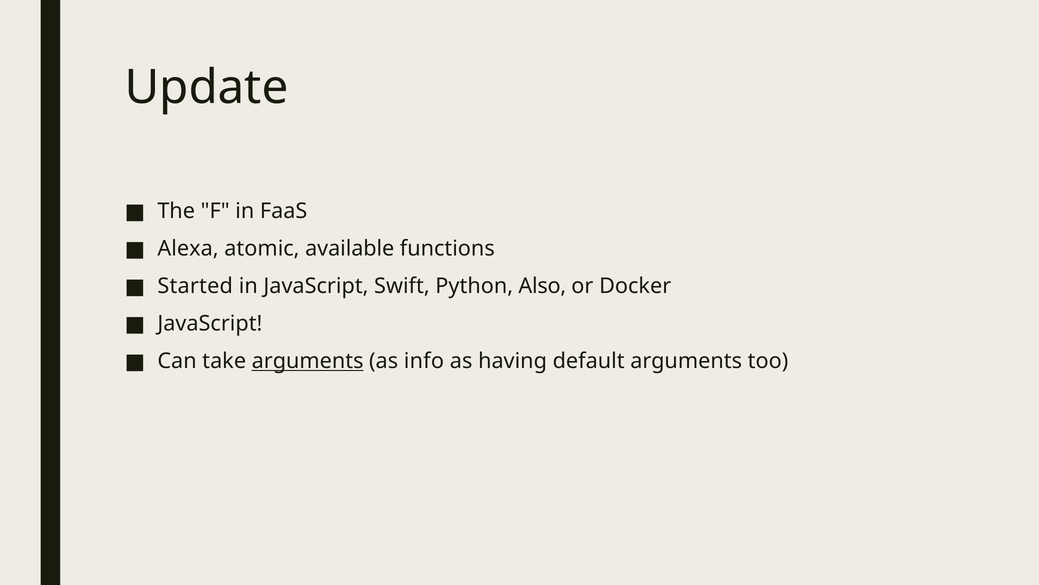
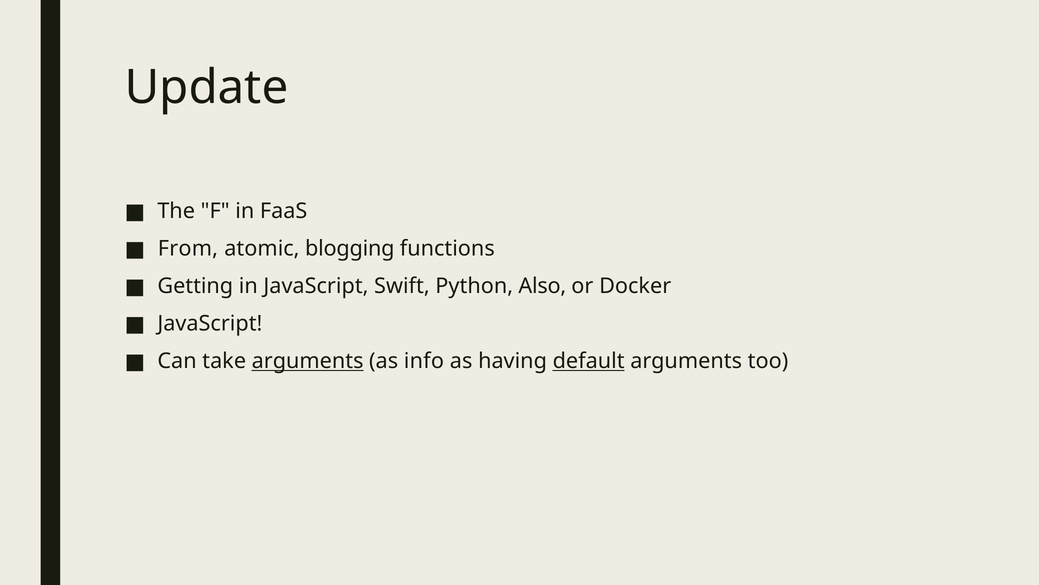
Alexa: Alexa -> From
available: available -> blogging
Started: Started -> Getting
default underline: none -> present
